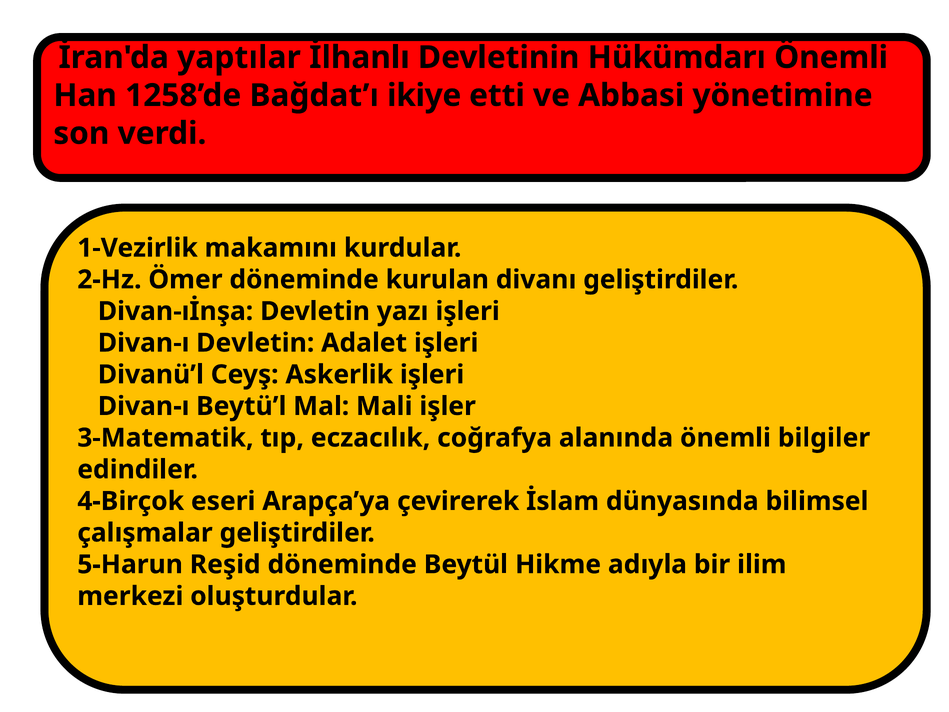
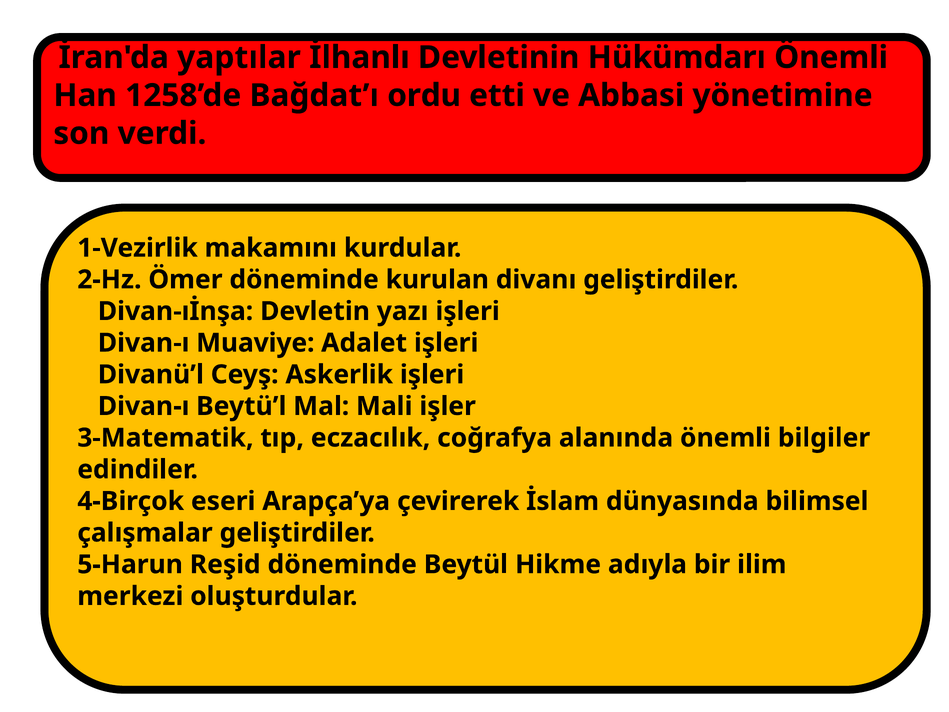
ikiye: ikiye -> ordu
Divan-ı Devletin: Devletin -> Muaviye
